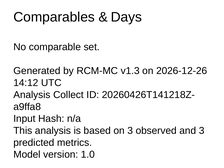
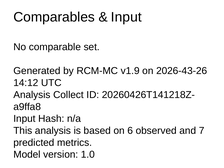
Days at (126, 17): Days -> Input
v1.3: v1.3 -> v1.9
2026-12-26: 2026-12-26 -> 2026-43-26
on 3: 3 -> 6
and 3: 3 -> 7
